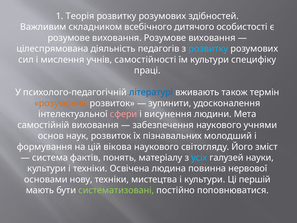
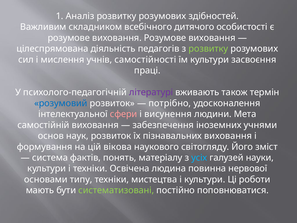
Теорія: Теорія -> Аналіз
розвитку at (208, 49) colour: light blue -> light green
специфіку: специфіку -> засвоєння
літературі colour: blue -> purple
розумовий colour: orange -> blue
зупинити: зупинити -> потрібно
забезпечення наукового: наукового -> іноземних
пізнавальних молодший: молодший -> виховання
нову: нову -> типу
першій: першій -> роботи
